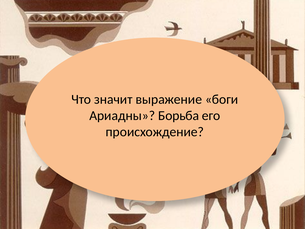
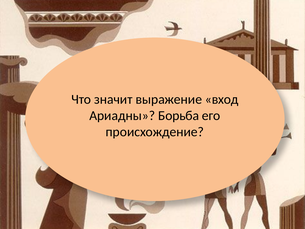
боги: боги -> вход
